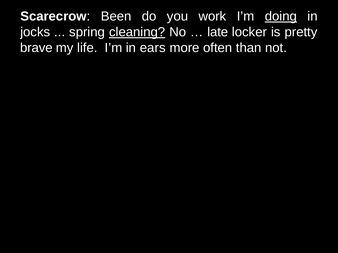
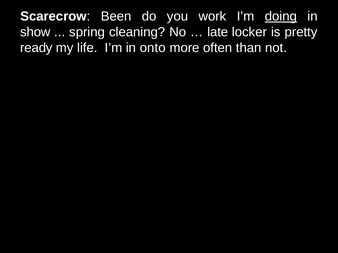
jocks: jocks -> show
cleaning underline: present -> none
brave: brave -> ready
ears: ears -> onto
